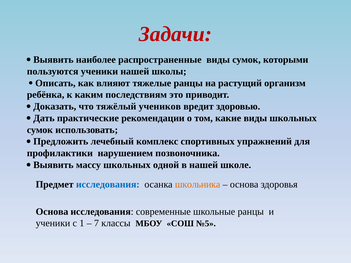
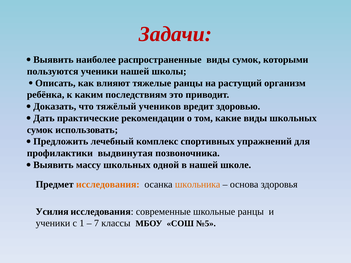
нарушением: нарушением -> выдвинутая
исследования at (108, 185) colour: blue -> orange
Основа at (52, 212): Основа -> Усилия
